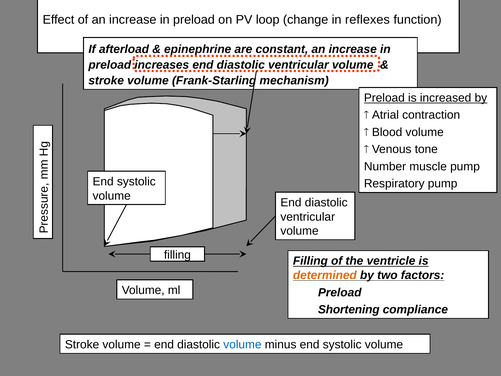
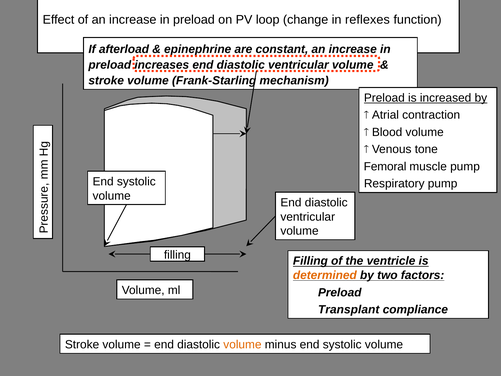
Number: Number -> Femoral
Shortening: Shortening -> Transplant
volume at (242, 344) colour: blue -> orange
